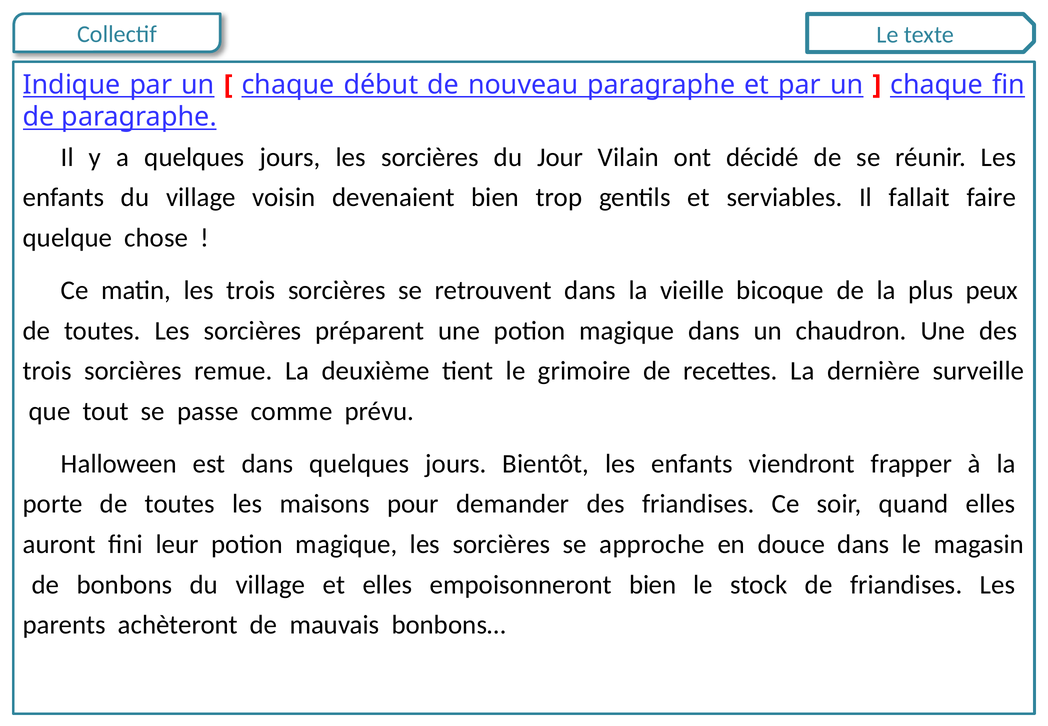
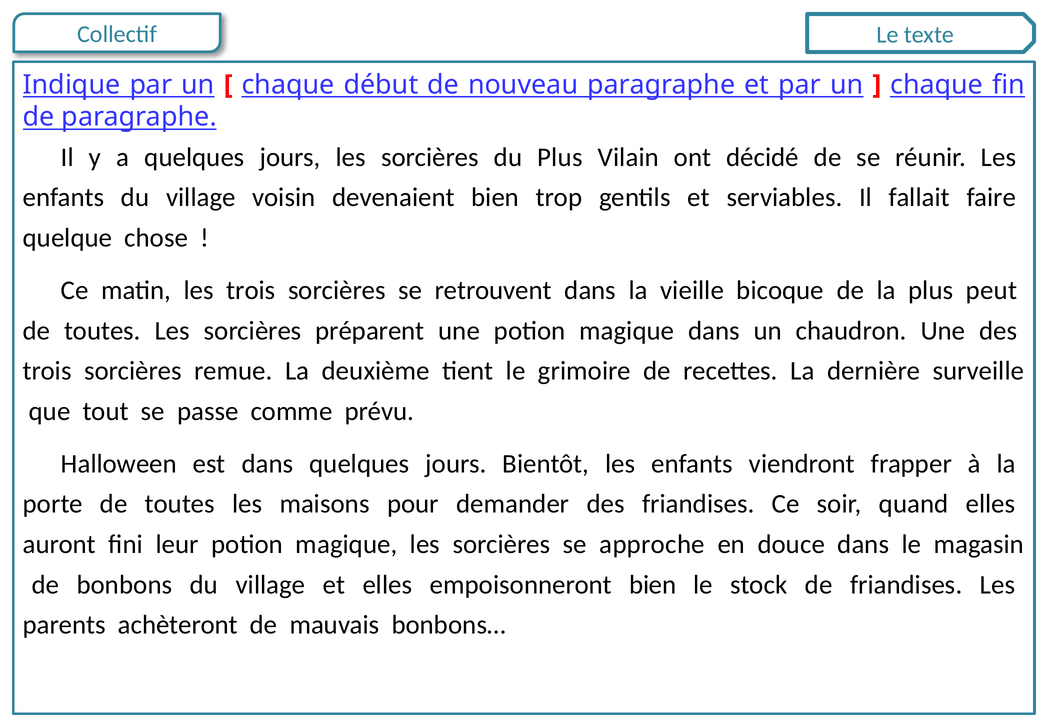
du Jour: Jour -> Plus
peux: peux -> peut
